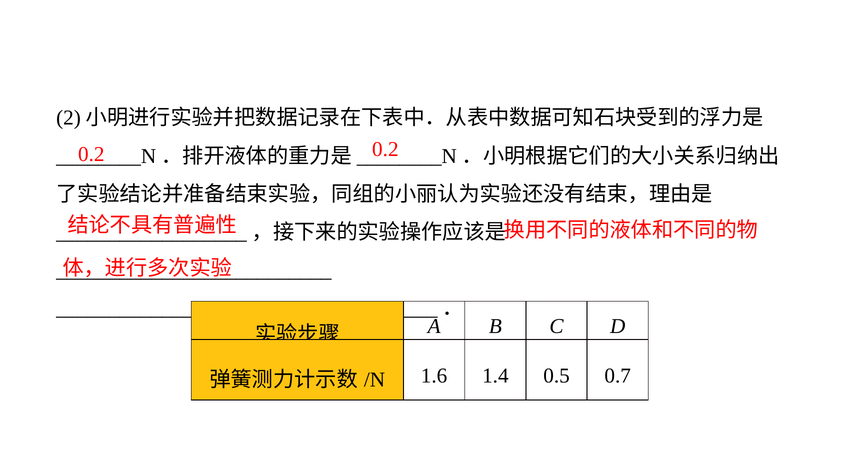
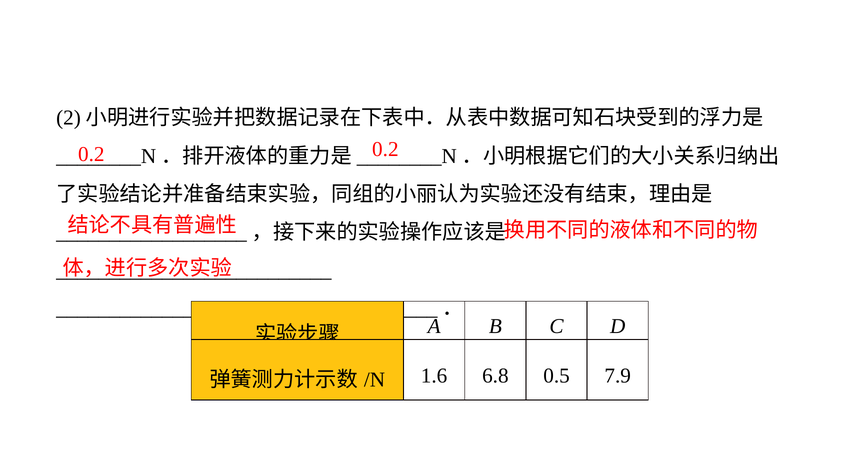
1.4: 1.4 -> 6.8
0.7: 0.7 -> 7.9
